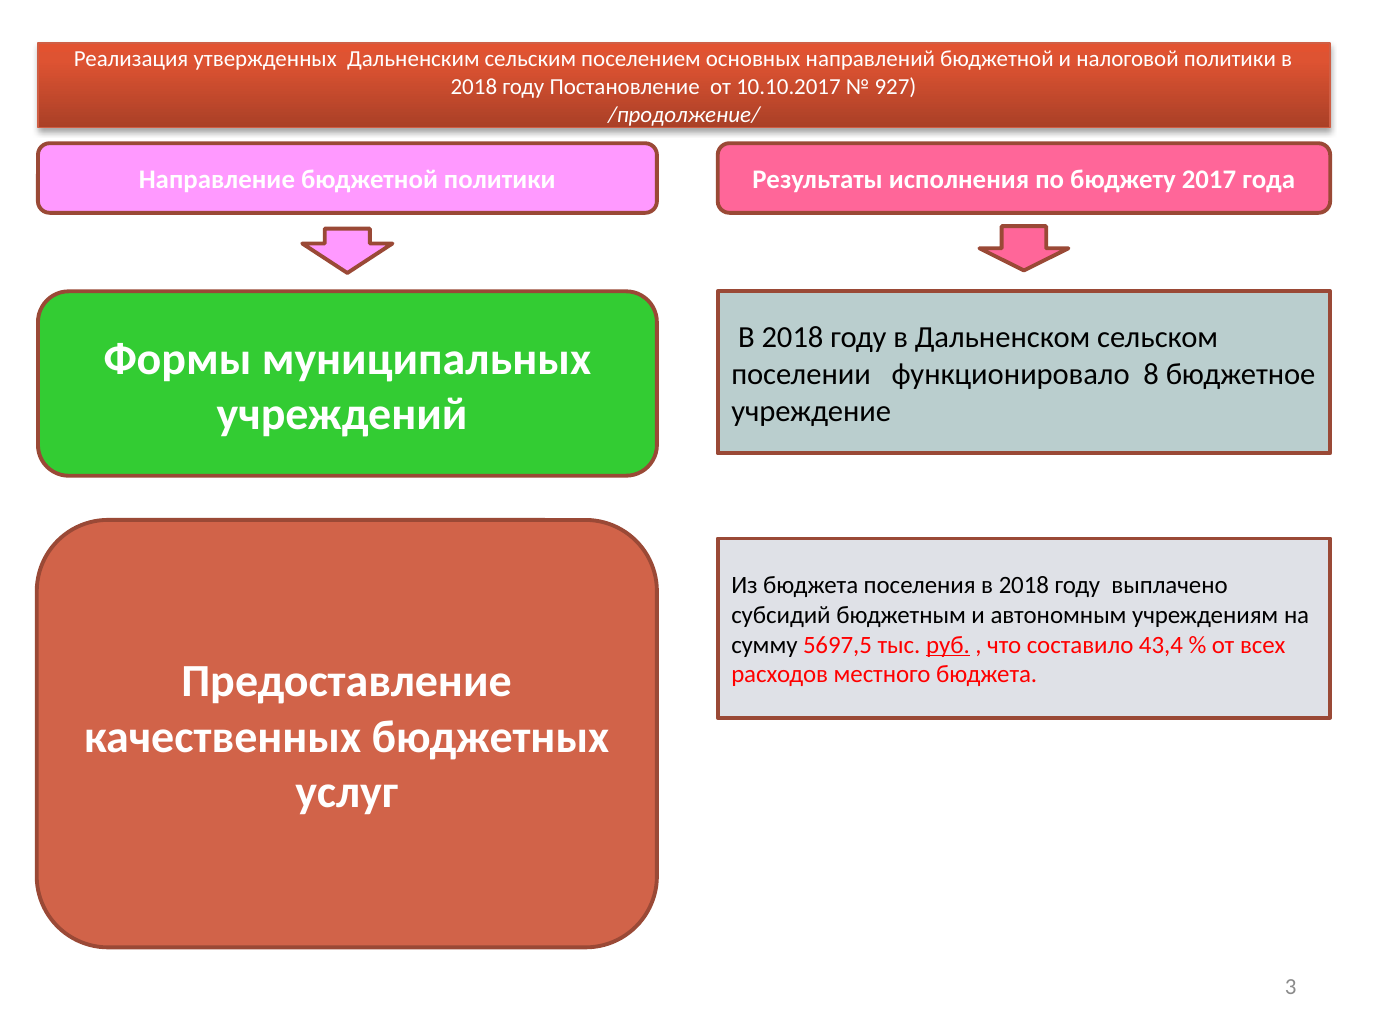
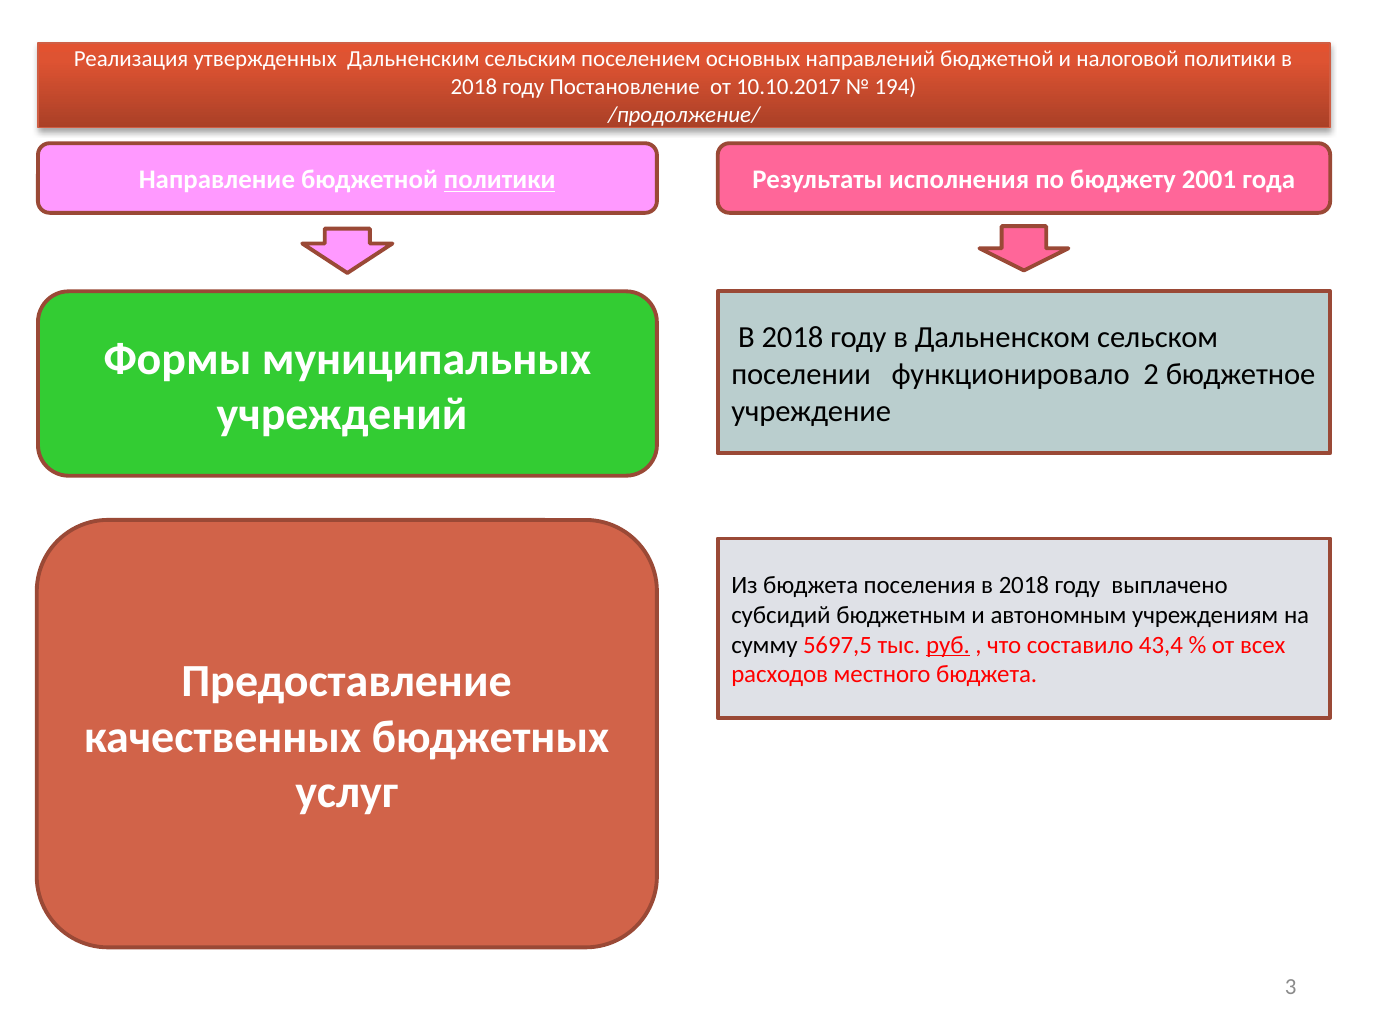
927: 927 -> 194
политики at (500, 180) underline: none -> present
2017: 2017 -> 2001
8: 8 -> 2
